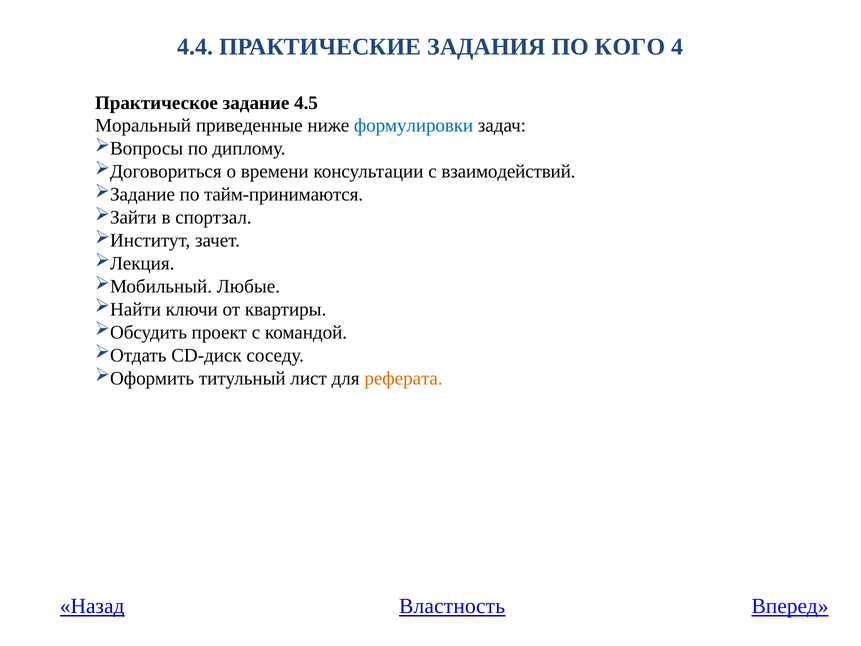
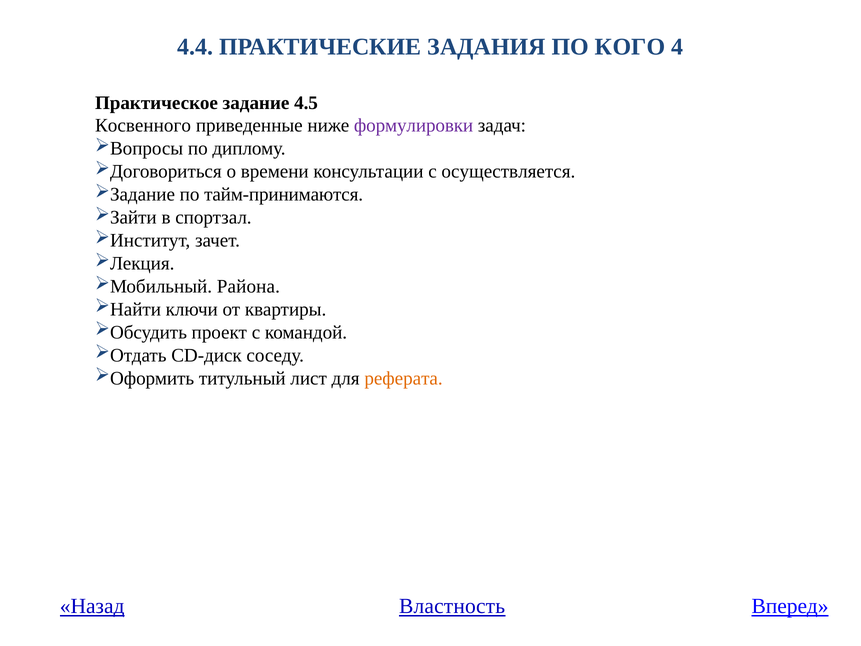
Моральный: Моральный -> Косвенного
формулировки colour: blue -> purple
взаимодействий: взаимодействий -> осуществляется
Любые: Любые -> Района
